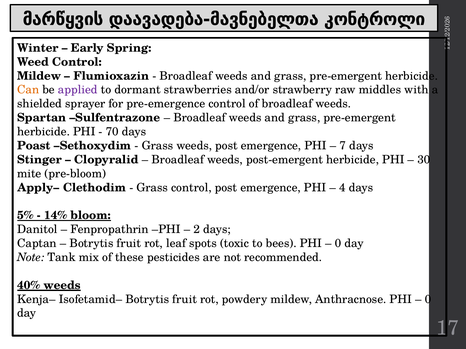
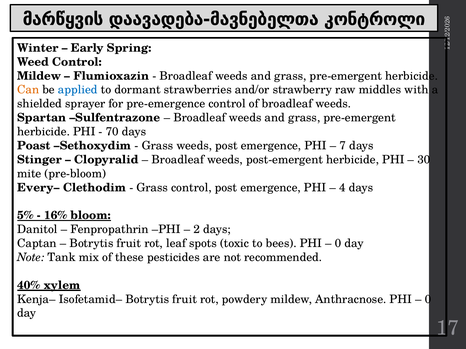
applied colour: purple -> blue
Apply–: Apply– -> Every–
14%: 14% -> 16%
40% weeds: weeds -> xylem
